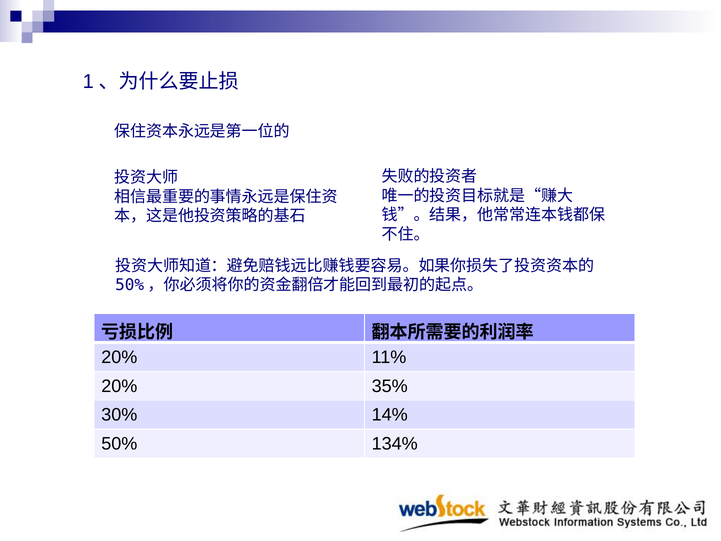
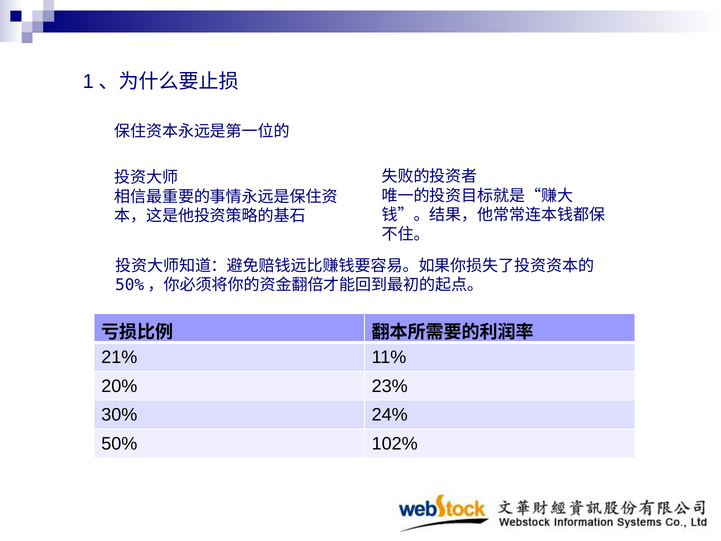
20% at (119, 357): 20% -> 21%
35%: 35% -> 23%
14%: 14% -> 24%
134%: 134% -> 102%
